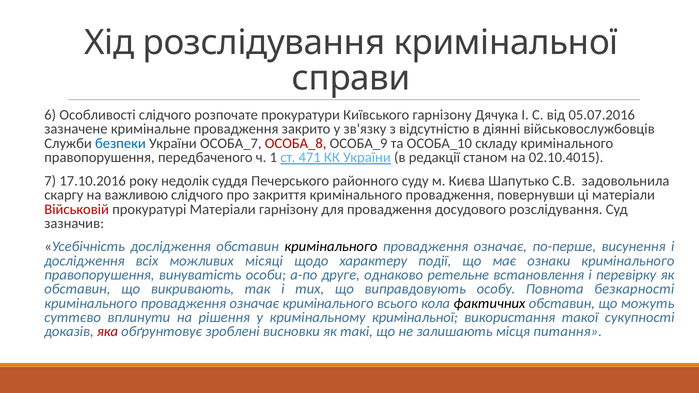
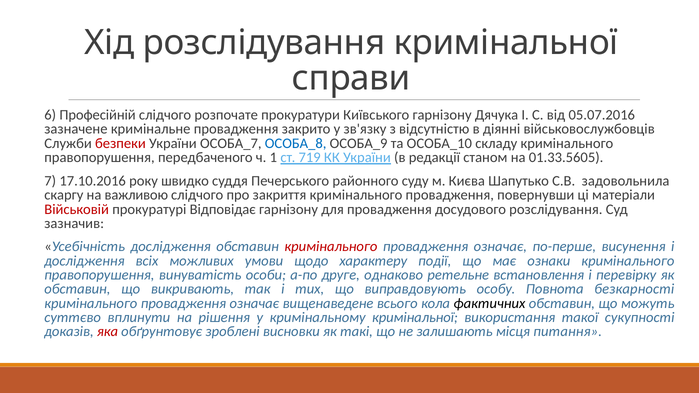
Особливості: Особливості -> Професійній
безпеки colour: blue -> red
ОСОБА_8 colour: red -> blue
471: 471 -> 719
02.10.4015: 02.10.4015 -> 01.33.5605
недолік: недолік -> швидко
прокуратурі Матеріали: Матеріали -> Відповідає
кримінального at (331, 247) colour: black -> red
місяці: місяці -> умови
означає кримінального: кримінального -> вищенаведене
